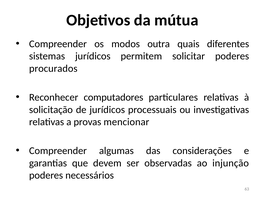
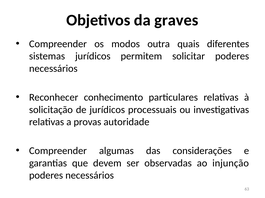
mútua: mútua -> graves
procurados at (53, 69): procurados -> necessários
computadores: computadores -> conhecimento
mencionar: mencionar -> autoridade
